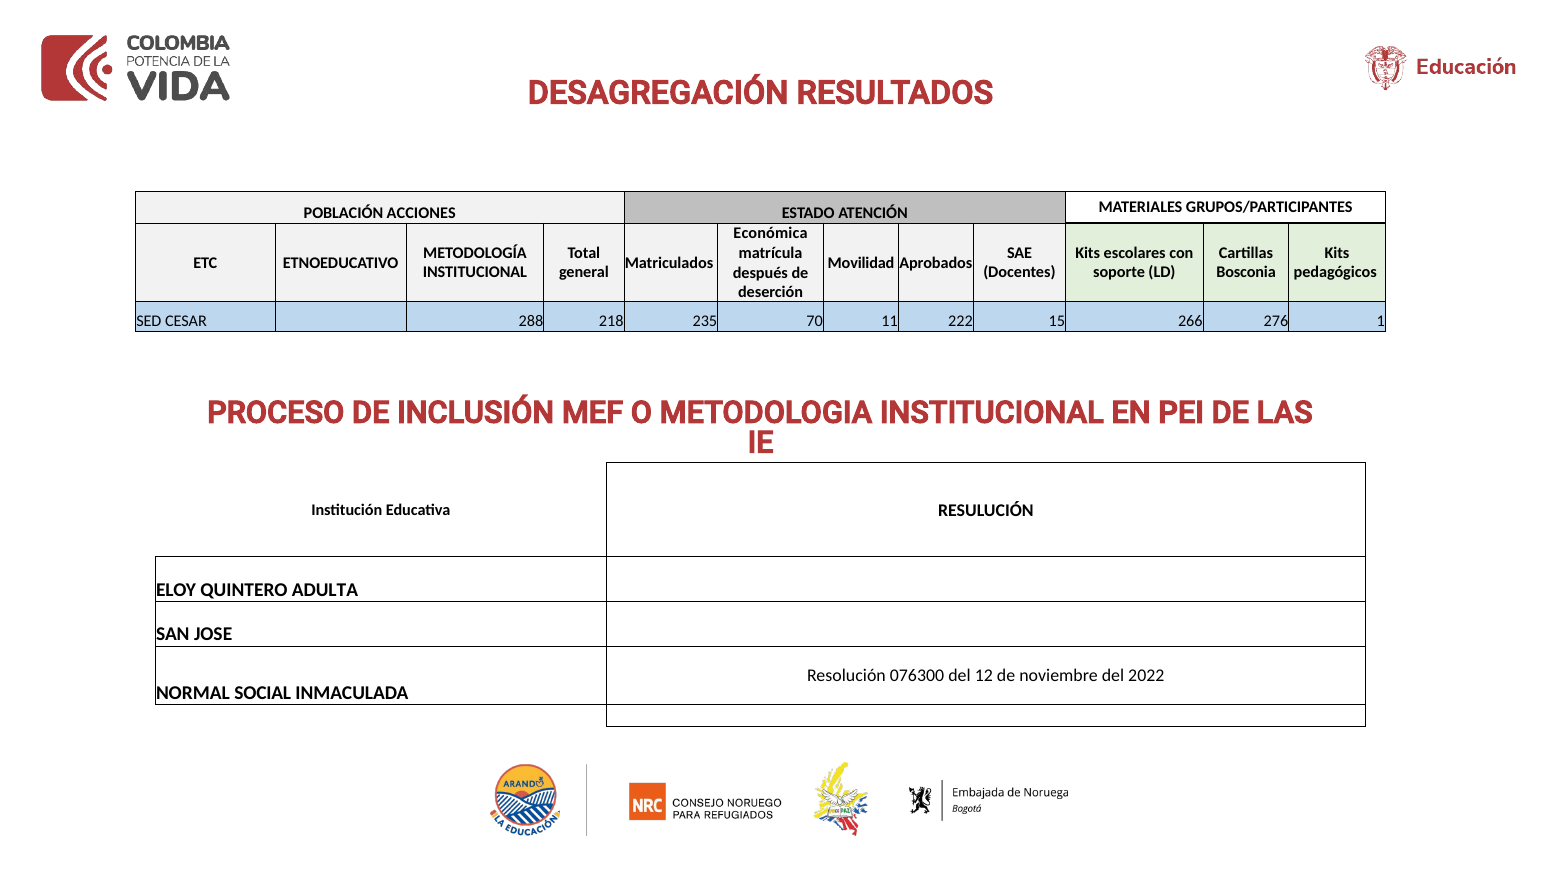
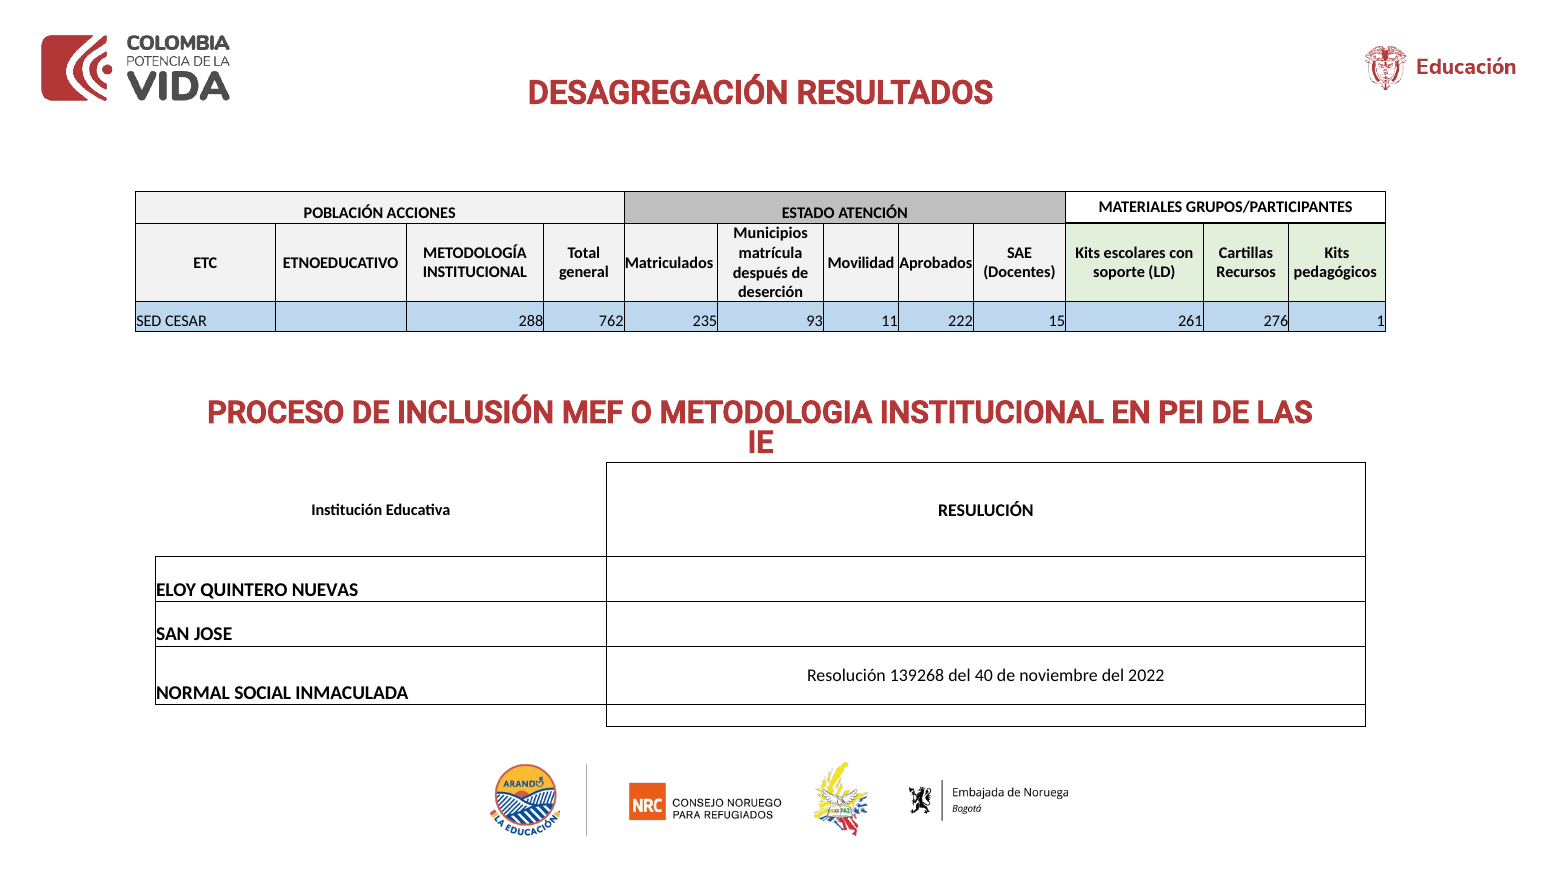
Económica: Económica -> Municipios
Bosconia: Bosconia -> Recursos
218: 218 -> 762
70: 70 -> 93
266: 266 -> 261
ADULTA: ADULTA -> NUEVAS
076300: 076300 -> 139268
12: 12 -> 40
